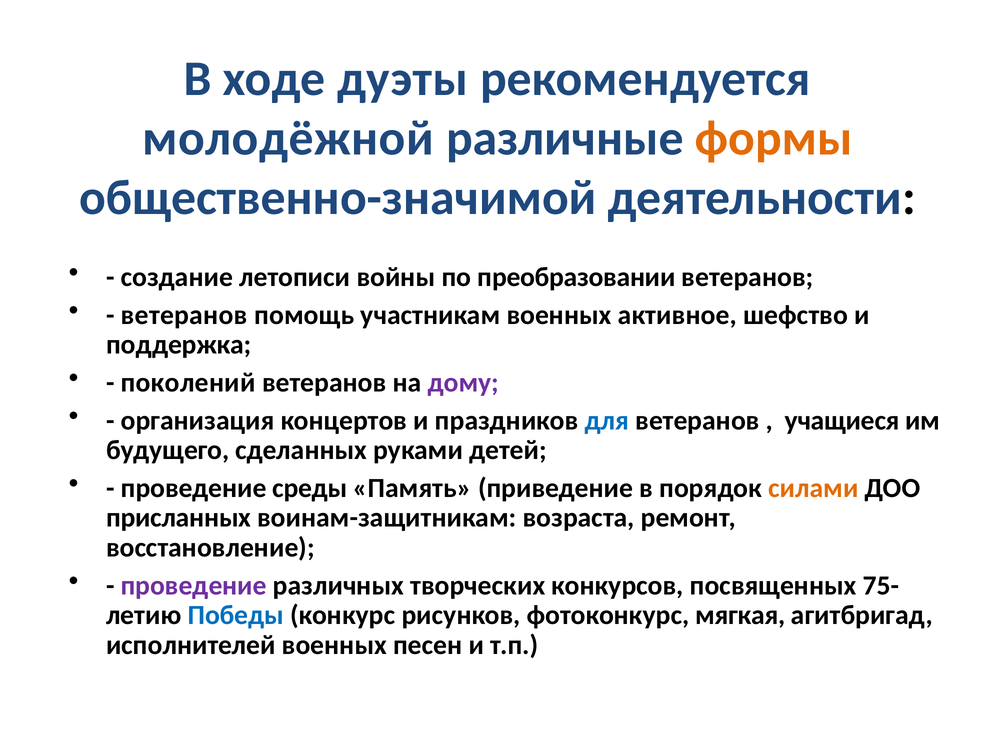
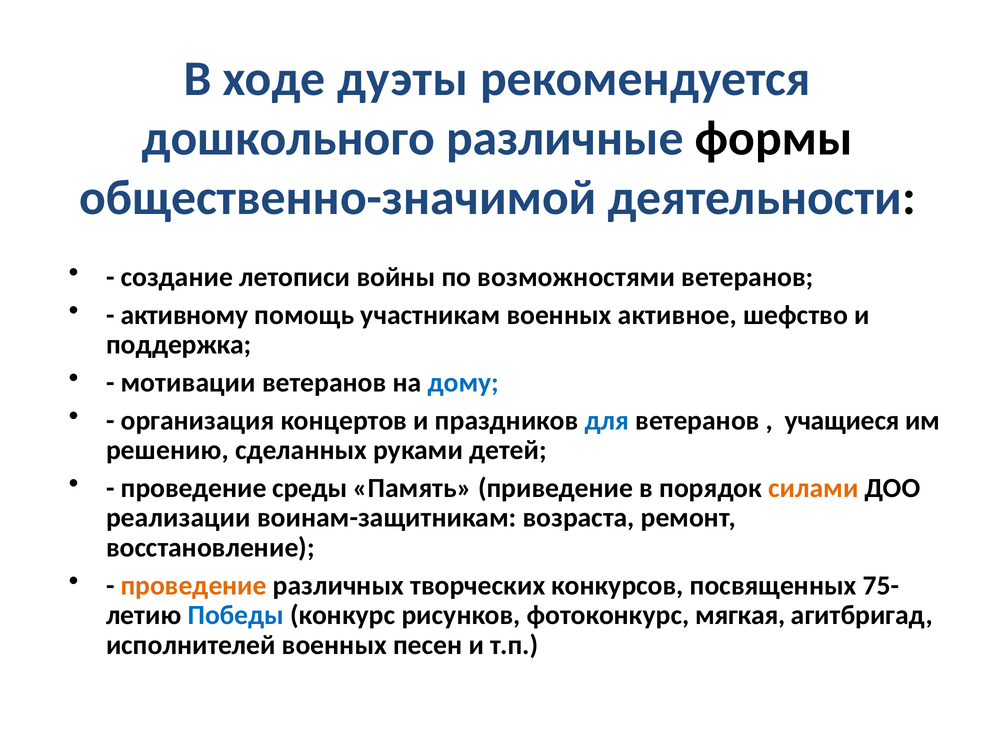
молодёжной: молодёжной -> дошкольного
формы colour: orange -> black
преобразовании: преобразовании -> возможностями
ветеранов at (184, 315): ветеранов -> активному
поколений: поколений -> мотивации
дому colour: purple -> blue
будущего: будущего -> решению
присланных: присланных -> реализации
проведение at (194, 586) colour: purple -> orange
